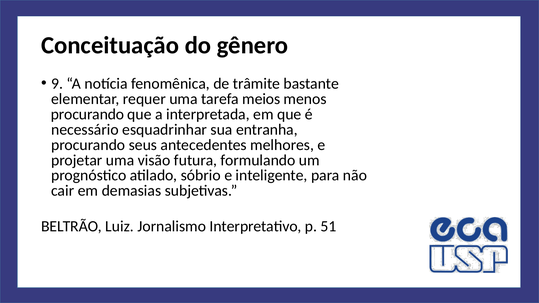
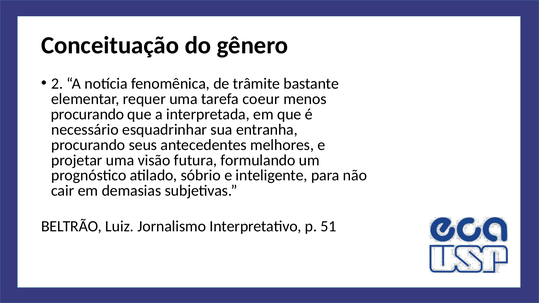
9: 9 -> 2
meios: meios -> coeur
